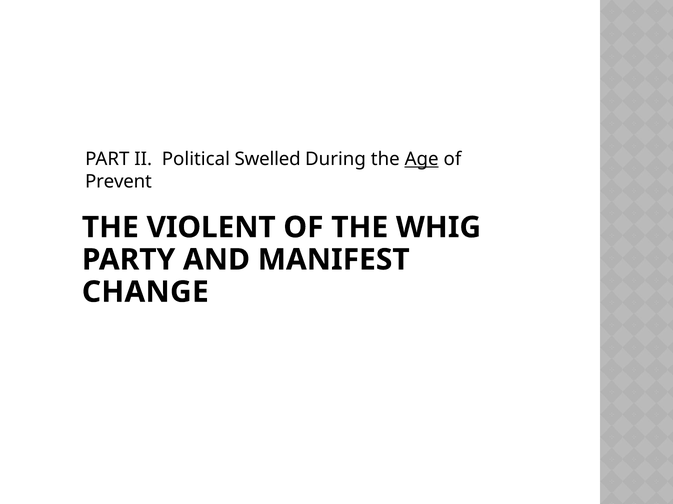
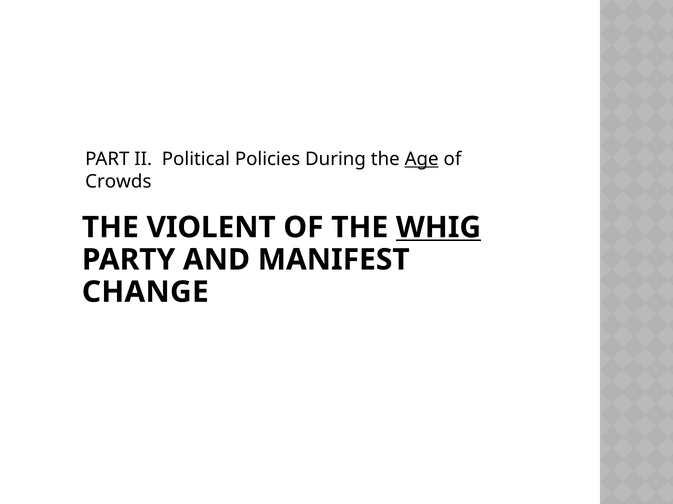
Swelled: Swelled -> Policies
Prevent: Prevent -> Crowds
WHIG underline: none -> present
